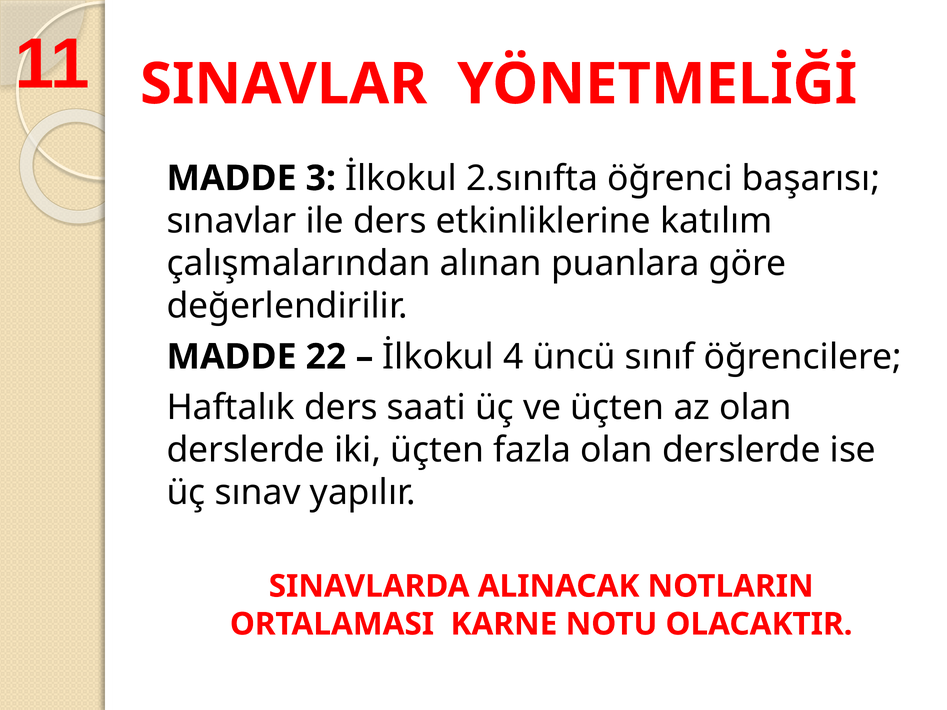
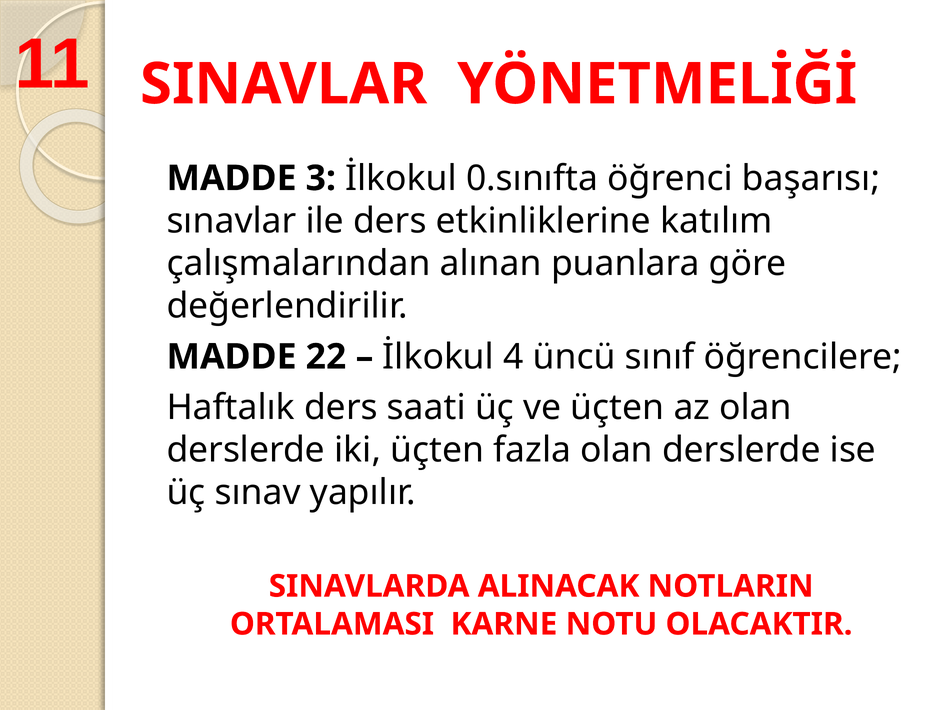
2.sınıfta: 2.sınıfta -> 0.sınıfta
